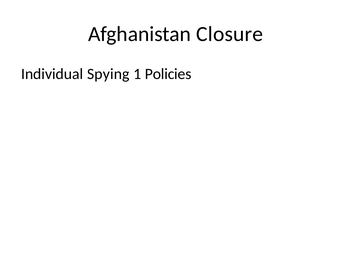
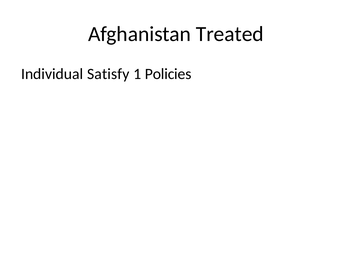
Closure: Closure -> Treated
Spying: Spying -> Satisfy
